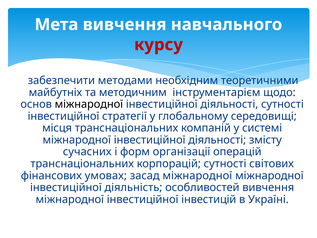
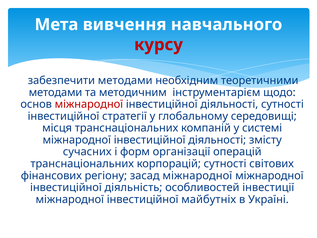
майбутніх at (55, 92): майбутніх -> методами
міжнародної at (89, 104) colour: black -> red
умовах: умовах -> регіону
особливостей вивчення: вивчення -> інвестиції
інвестицій: інвестицій -> майбутніх
